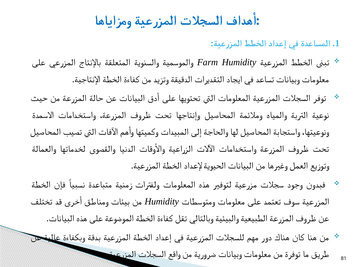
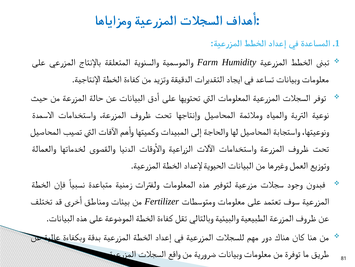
Humidity at (162, 201): Humidity -> Fertilizer
